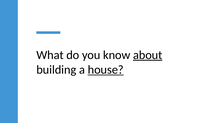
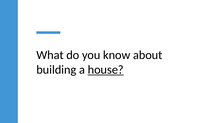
about underline: present -> none
